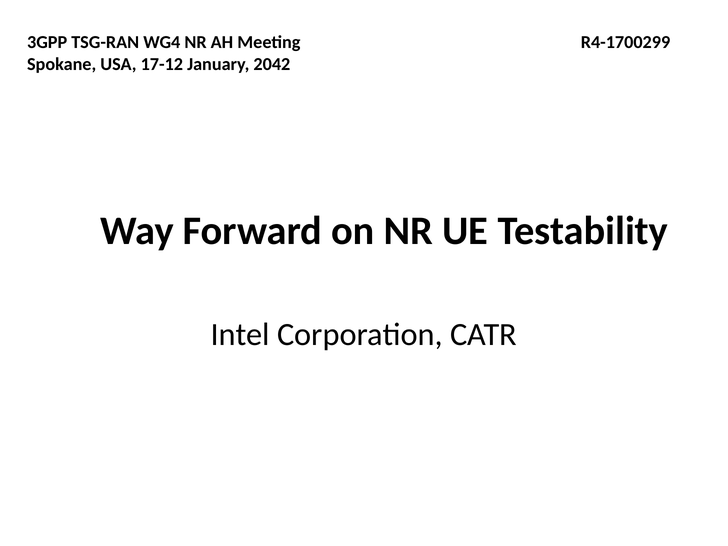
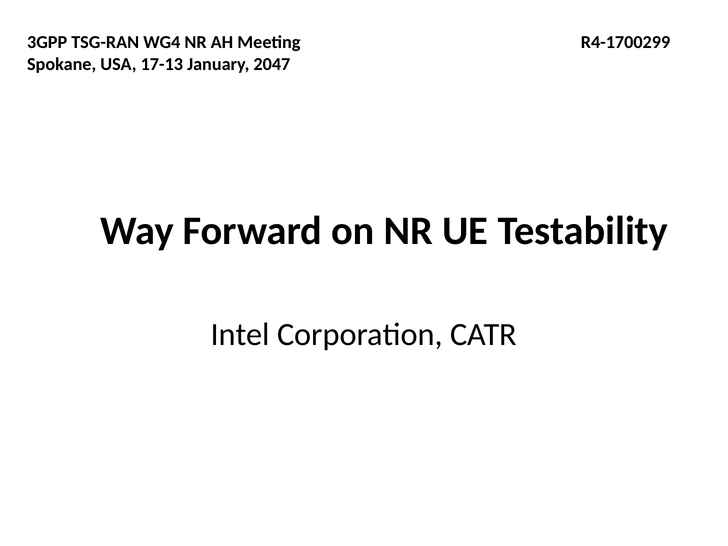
17-12: 17-12 -> 17-13
2042: 2042 -> 2047
